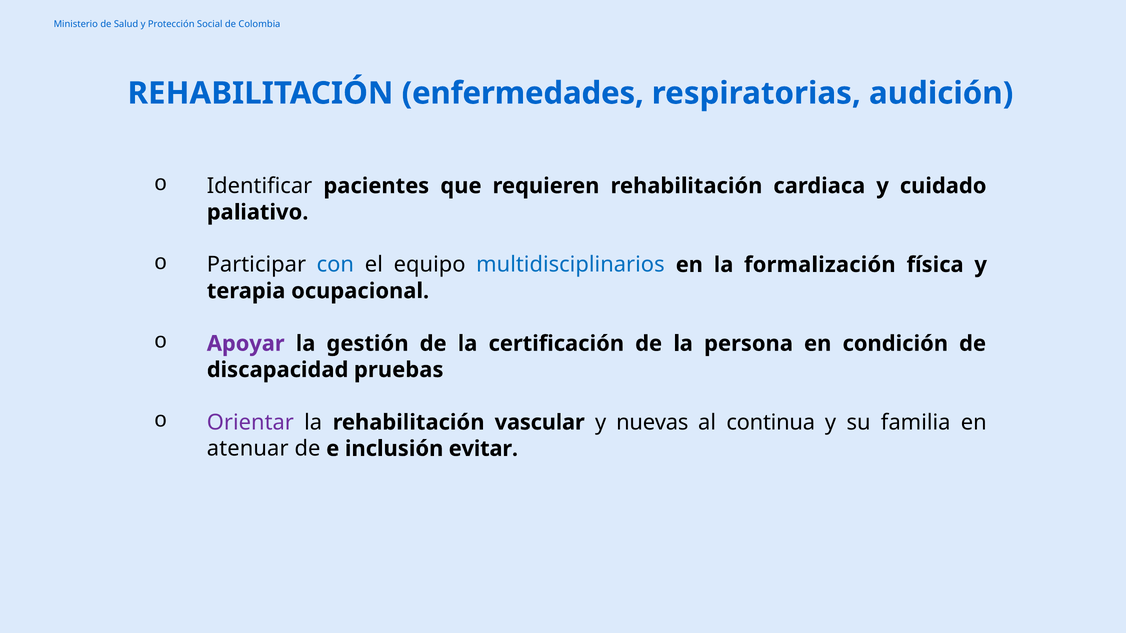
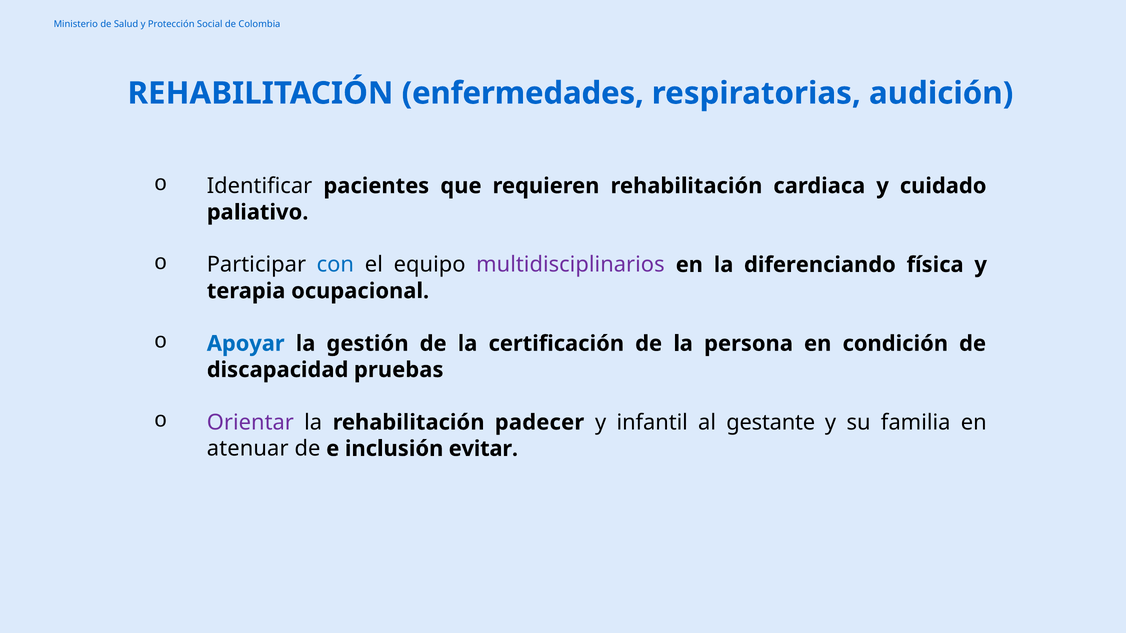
multidisciplinarios colour: blue -> purple
formalización: formalización -> diferenciando
Apoyar colour: purple -> blue
vascular: vascular -> padecer
nuevas: nuevas -> infantil
continua: continua -> gestante
